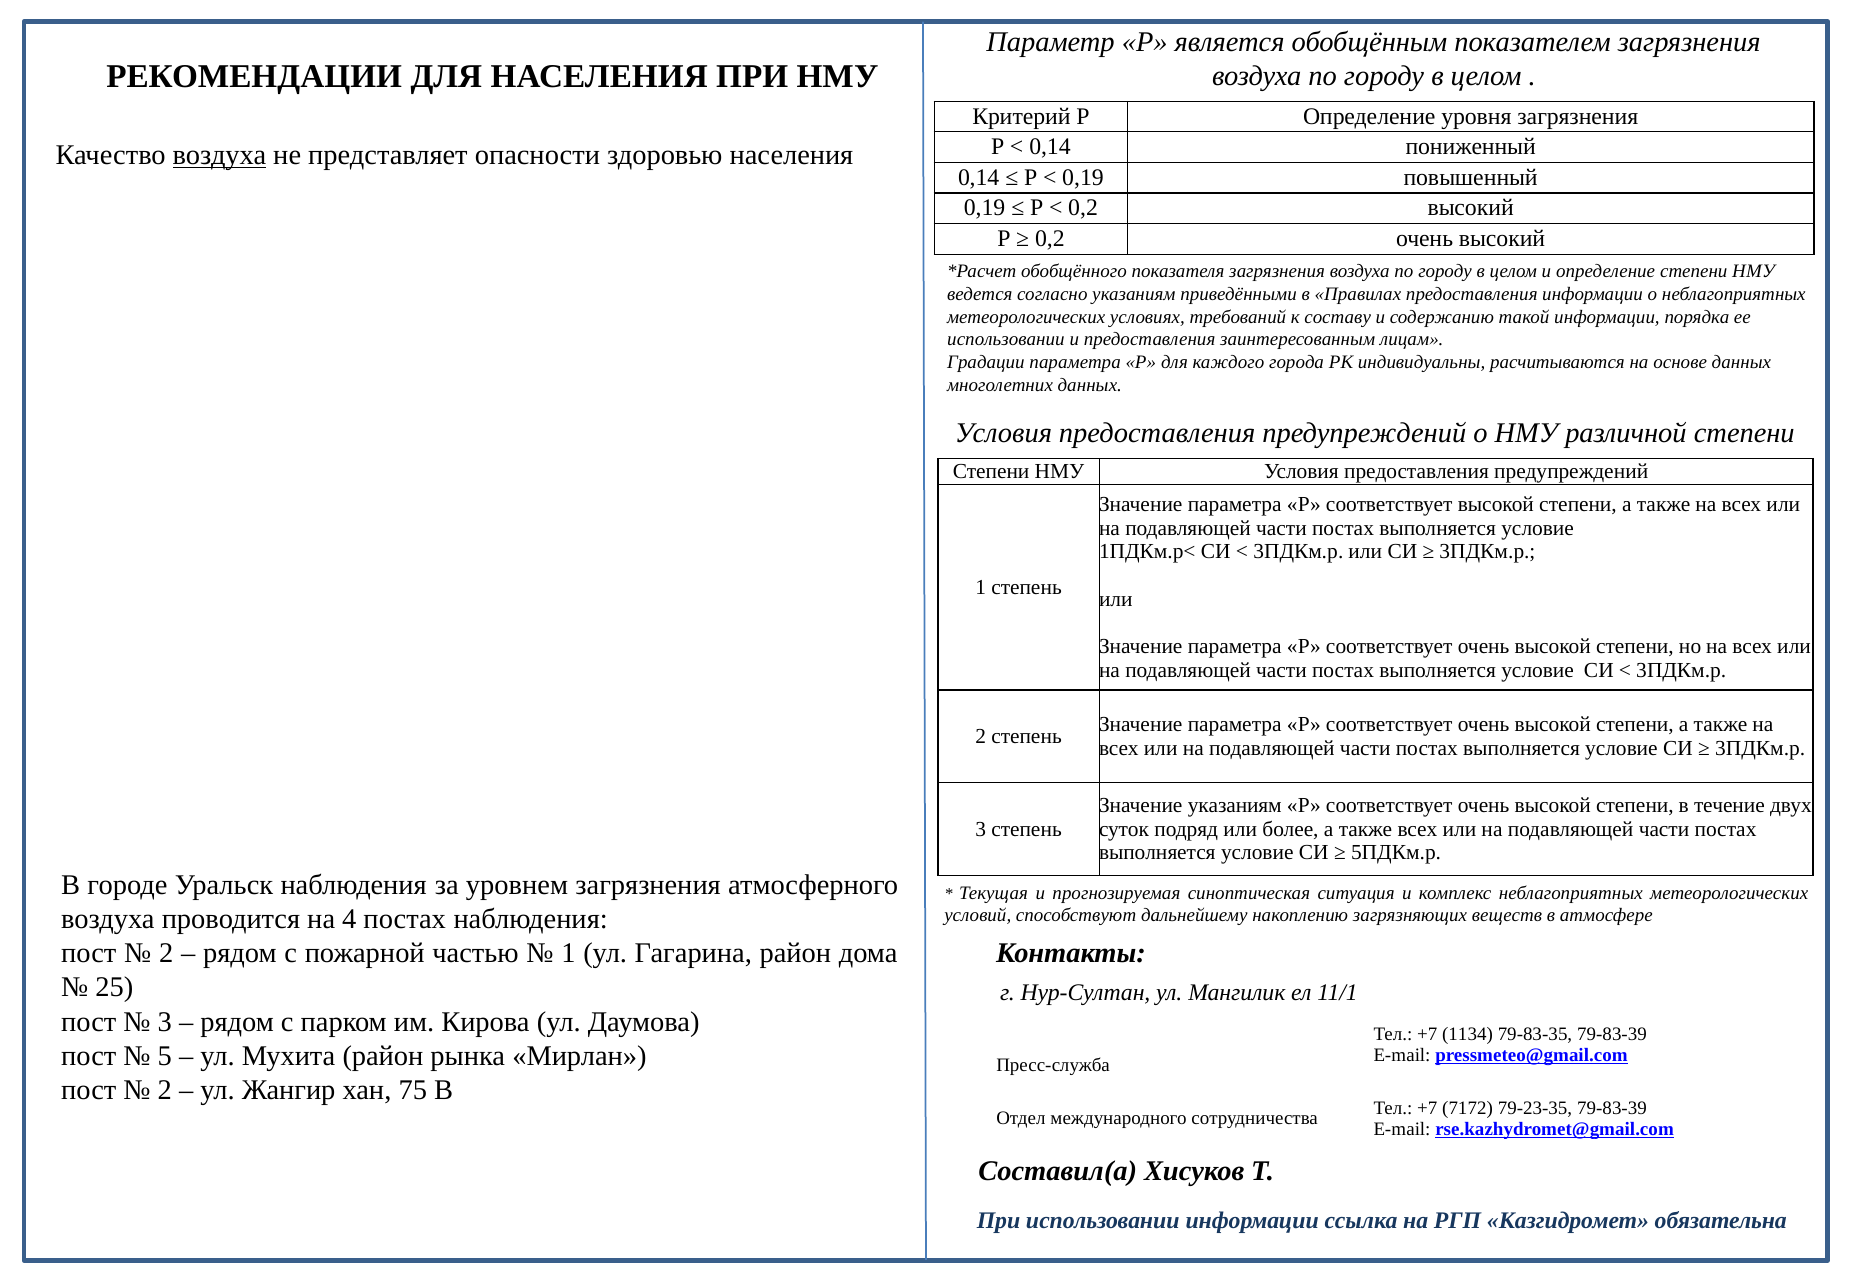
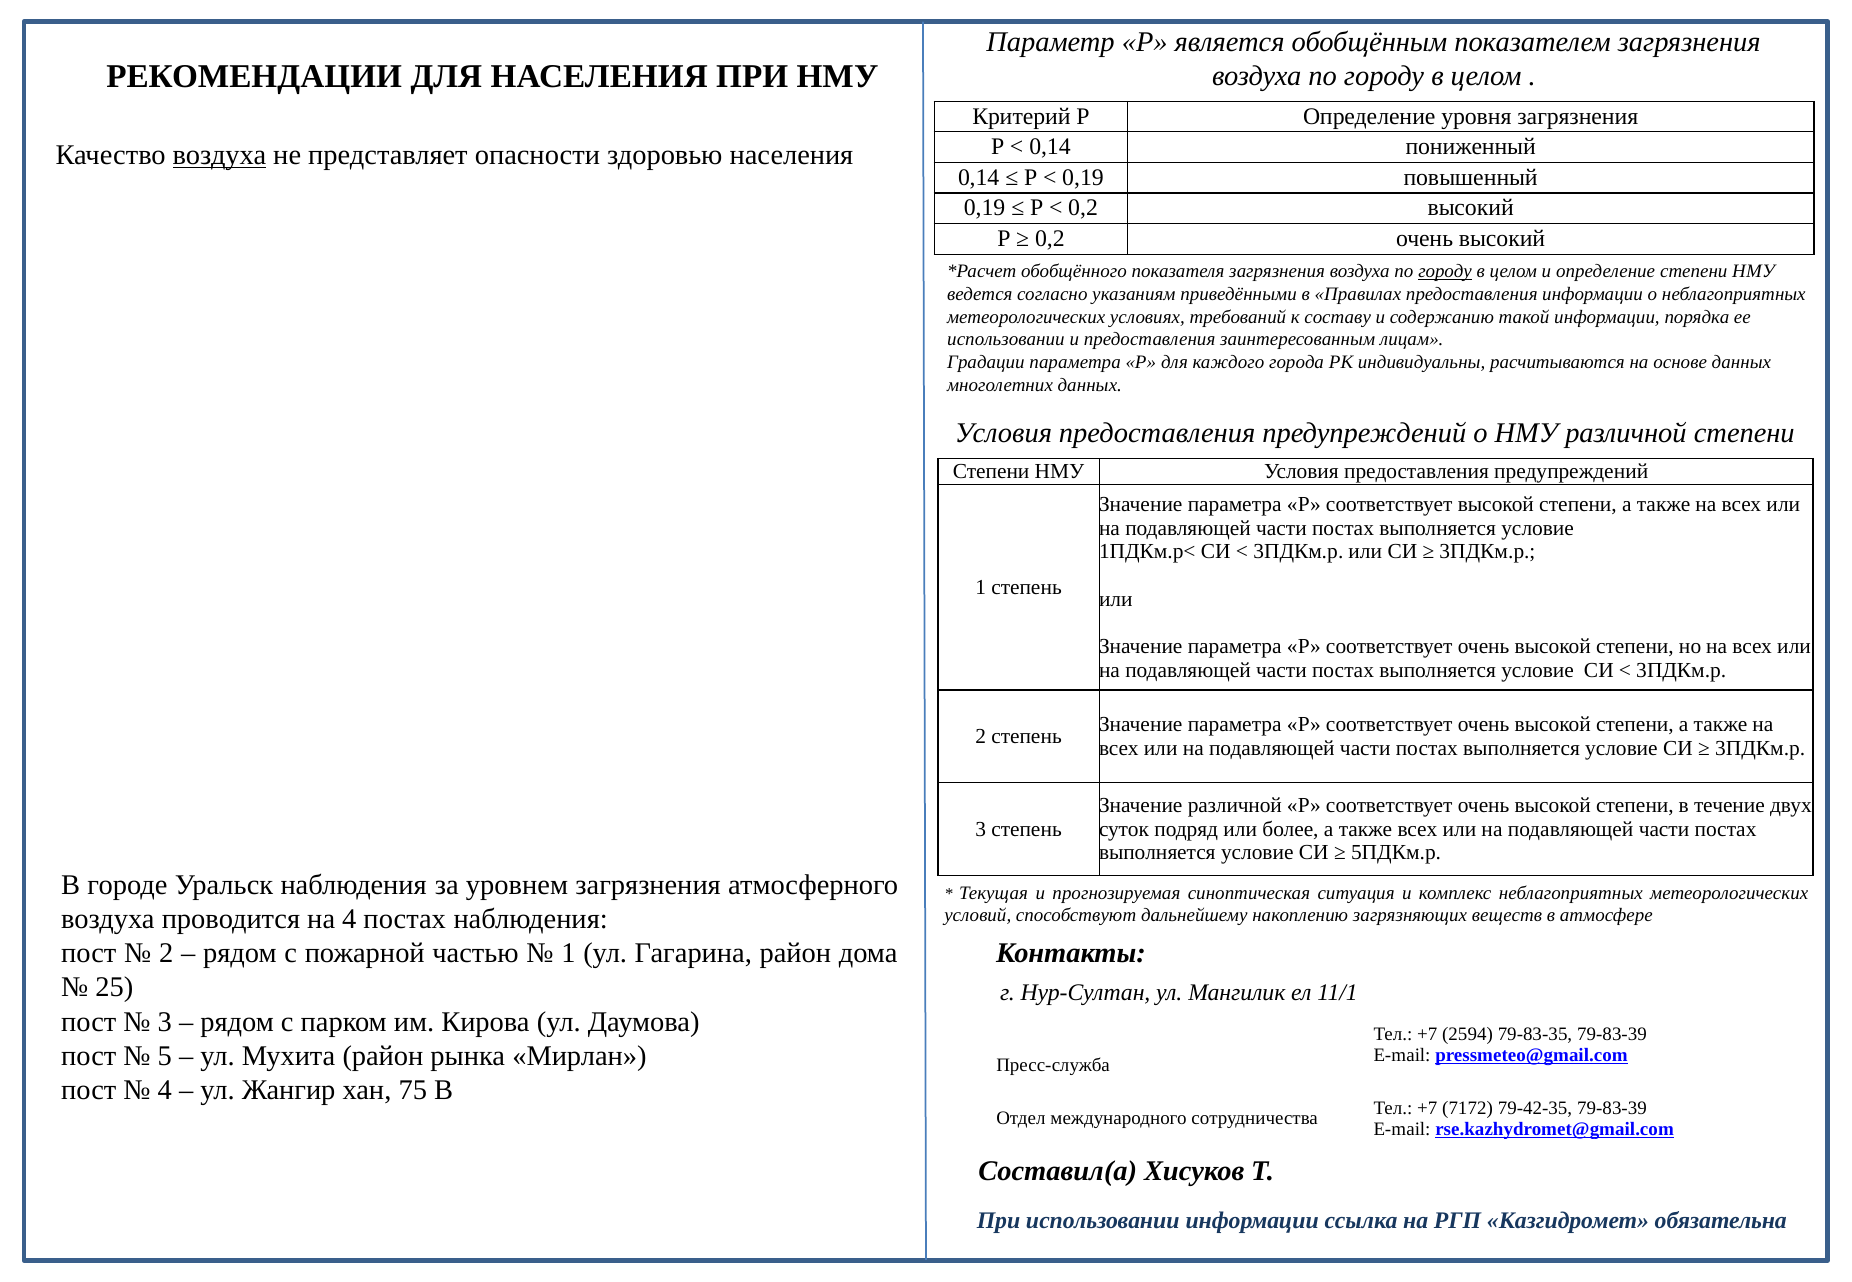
городу at (1445, 271) underline: none -> present
Значение указаниям: указаниям -> различной
1134: 1134 -> 2594
2 at (165, 1090): 2 -> 4
79-23-35: 79-23-35 -> 79-42-35
